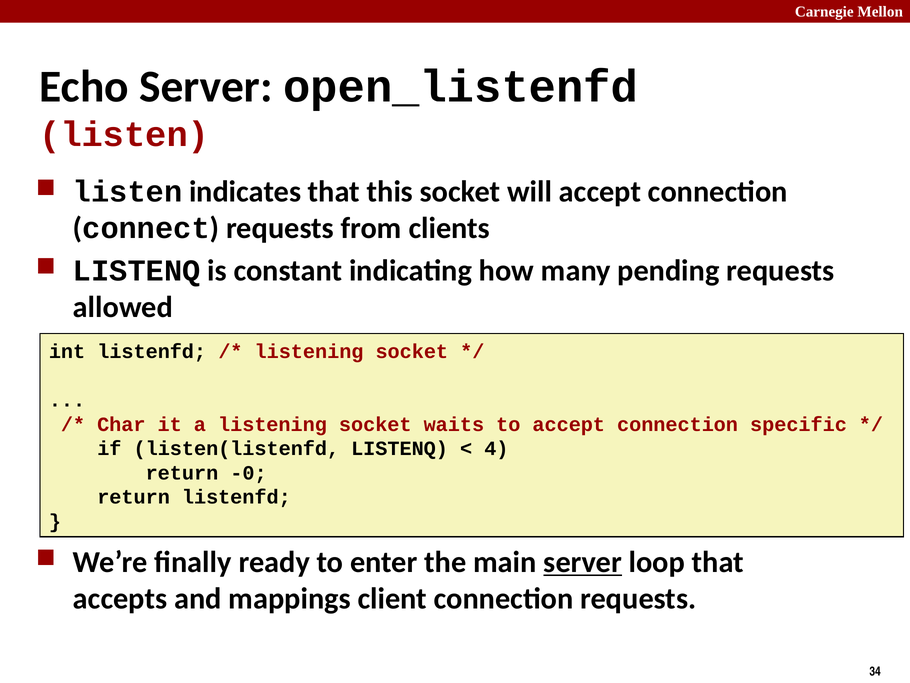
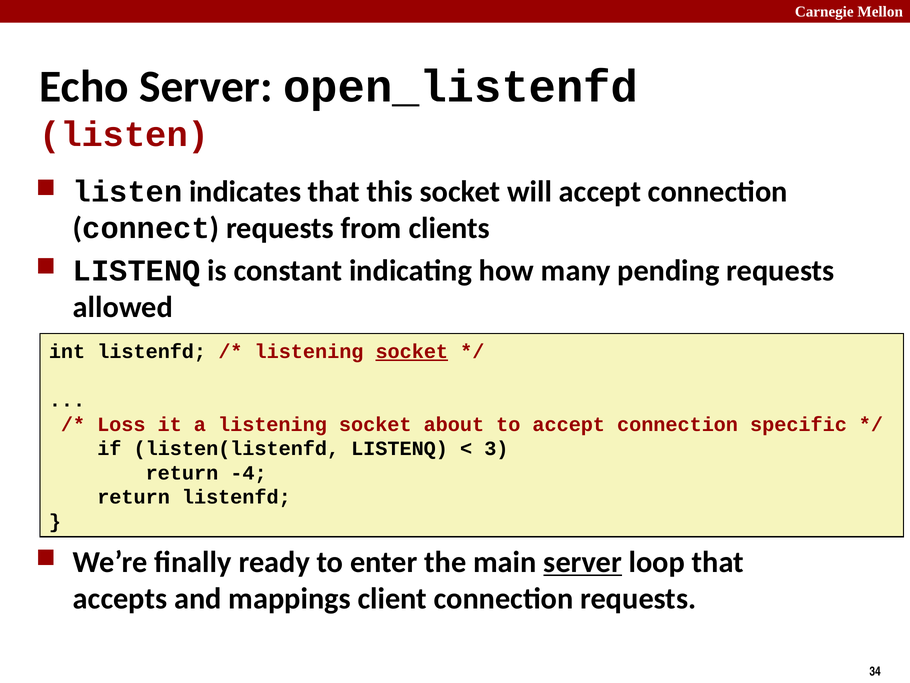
socket at (412, 351) underline: none -> present
Char: Char -> Loss
waits: waits -> about
4: 4 -> 3
-0: -0 -> -4
